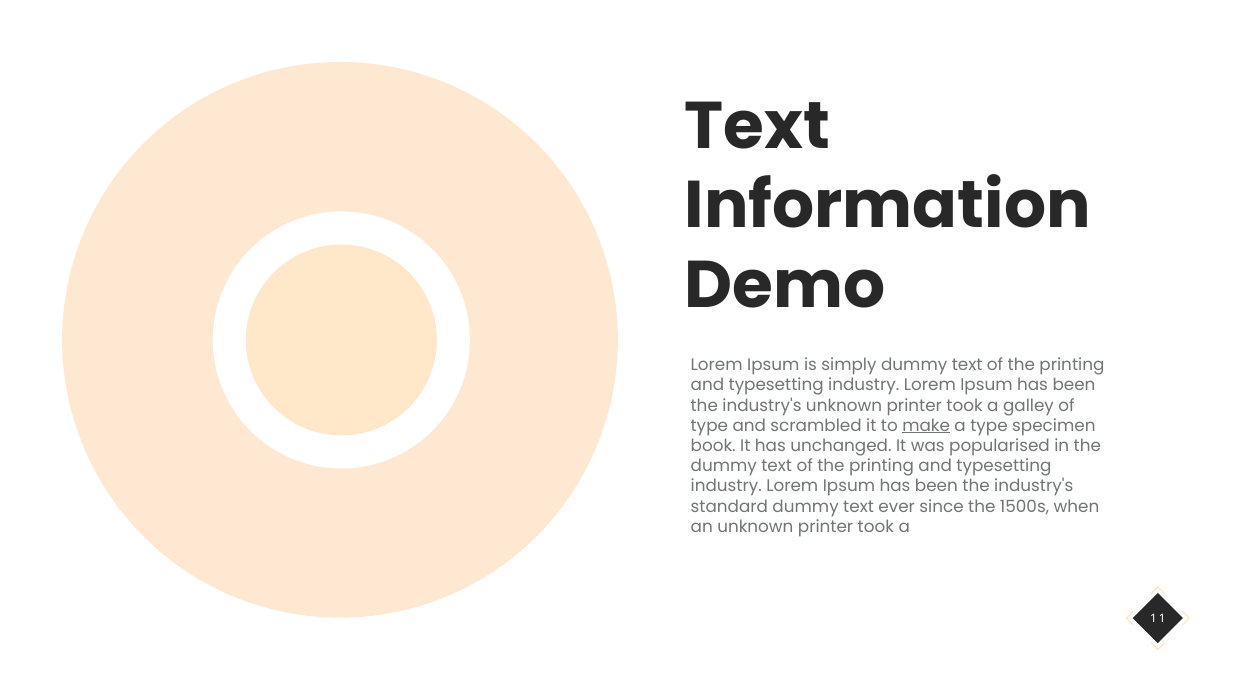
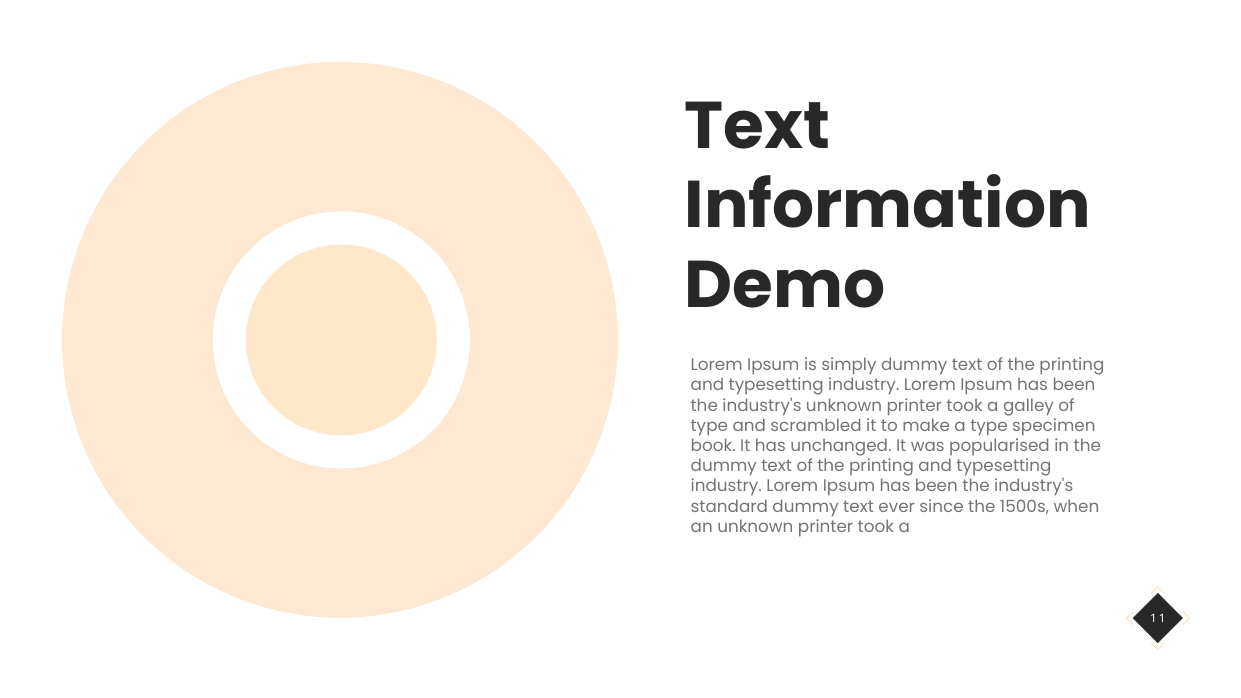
make underline: present -> none
